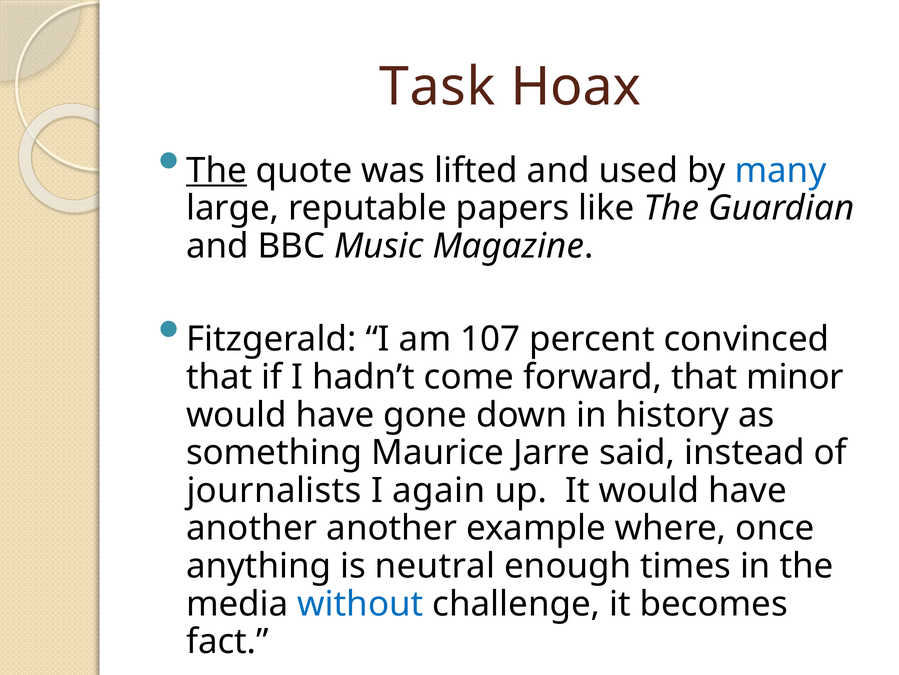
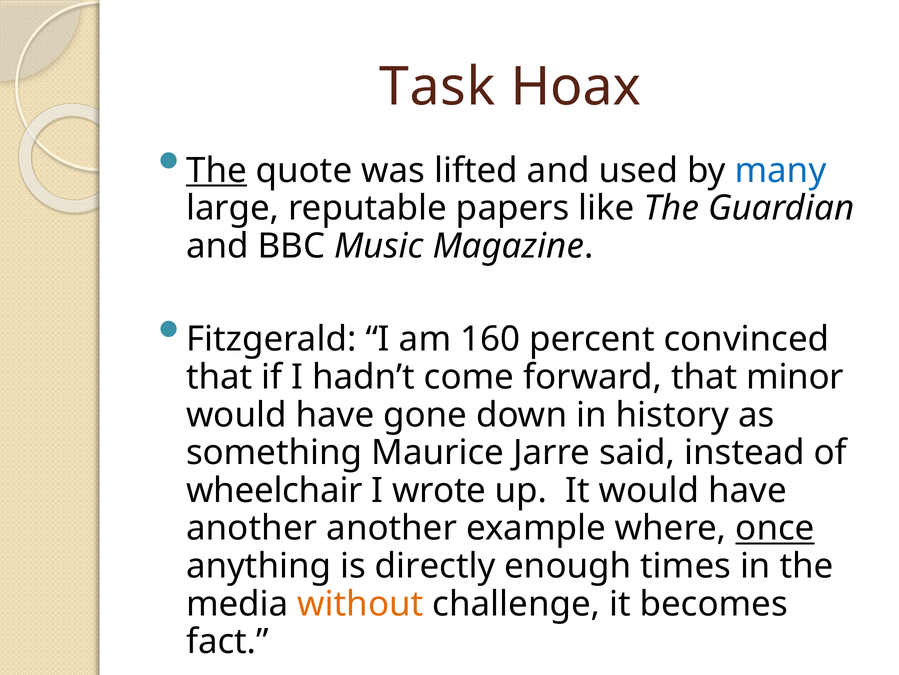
107: 107 -> 160
journalists: journalists -> wheelchair
again: again -> wrote
once underline: none -> present
neutral: neutral -> directly
without colour: blue -> orange
